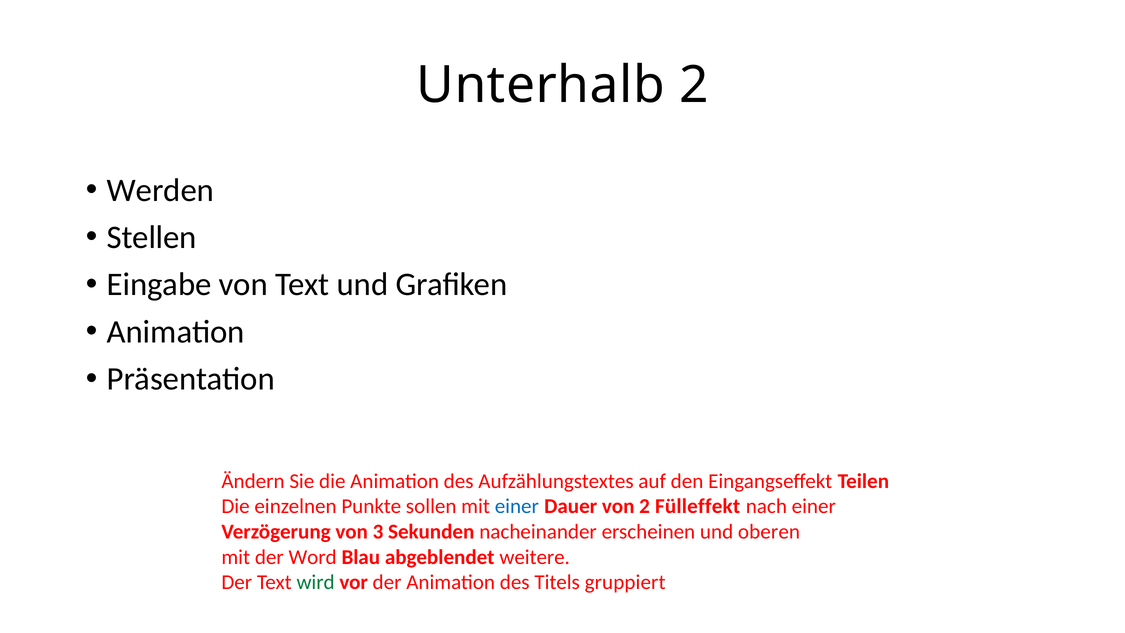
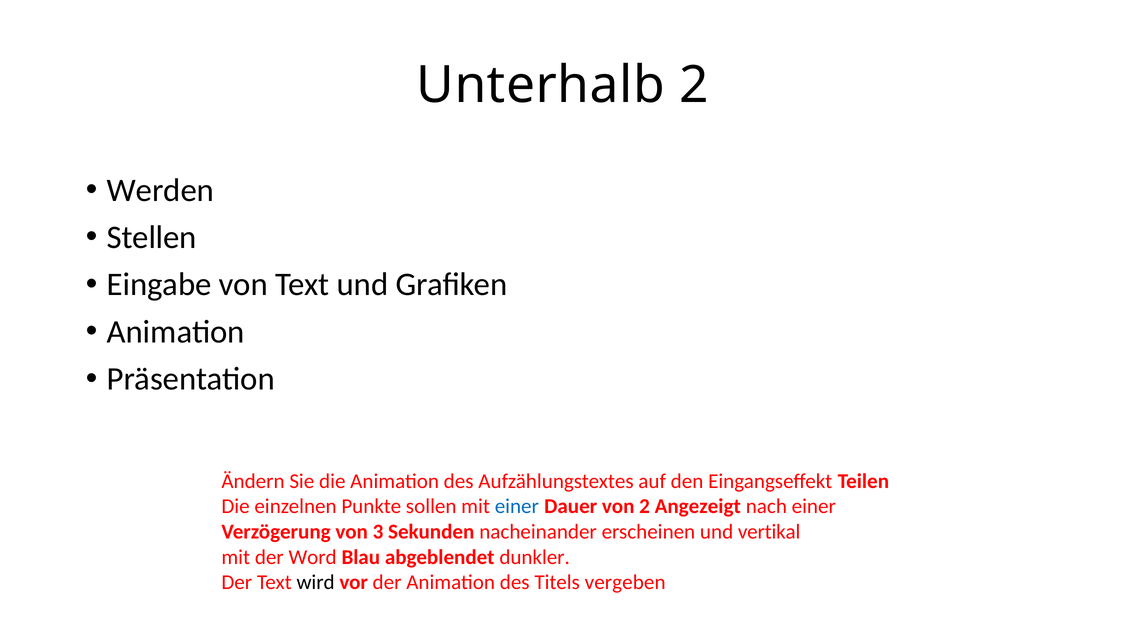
Fülleffekt: Fülleffekt -> Angezeigt
oberen: oberen -> vertikal
weitere: weitere -> dunkler
wird colour: green -> black
gruppiert: gruppiert -> vergeben
